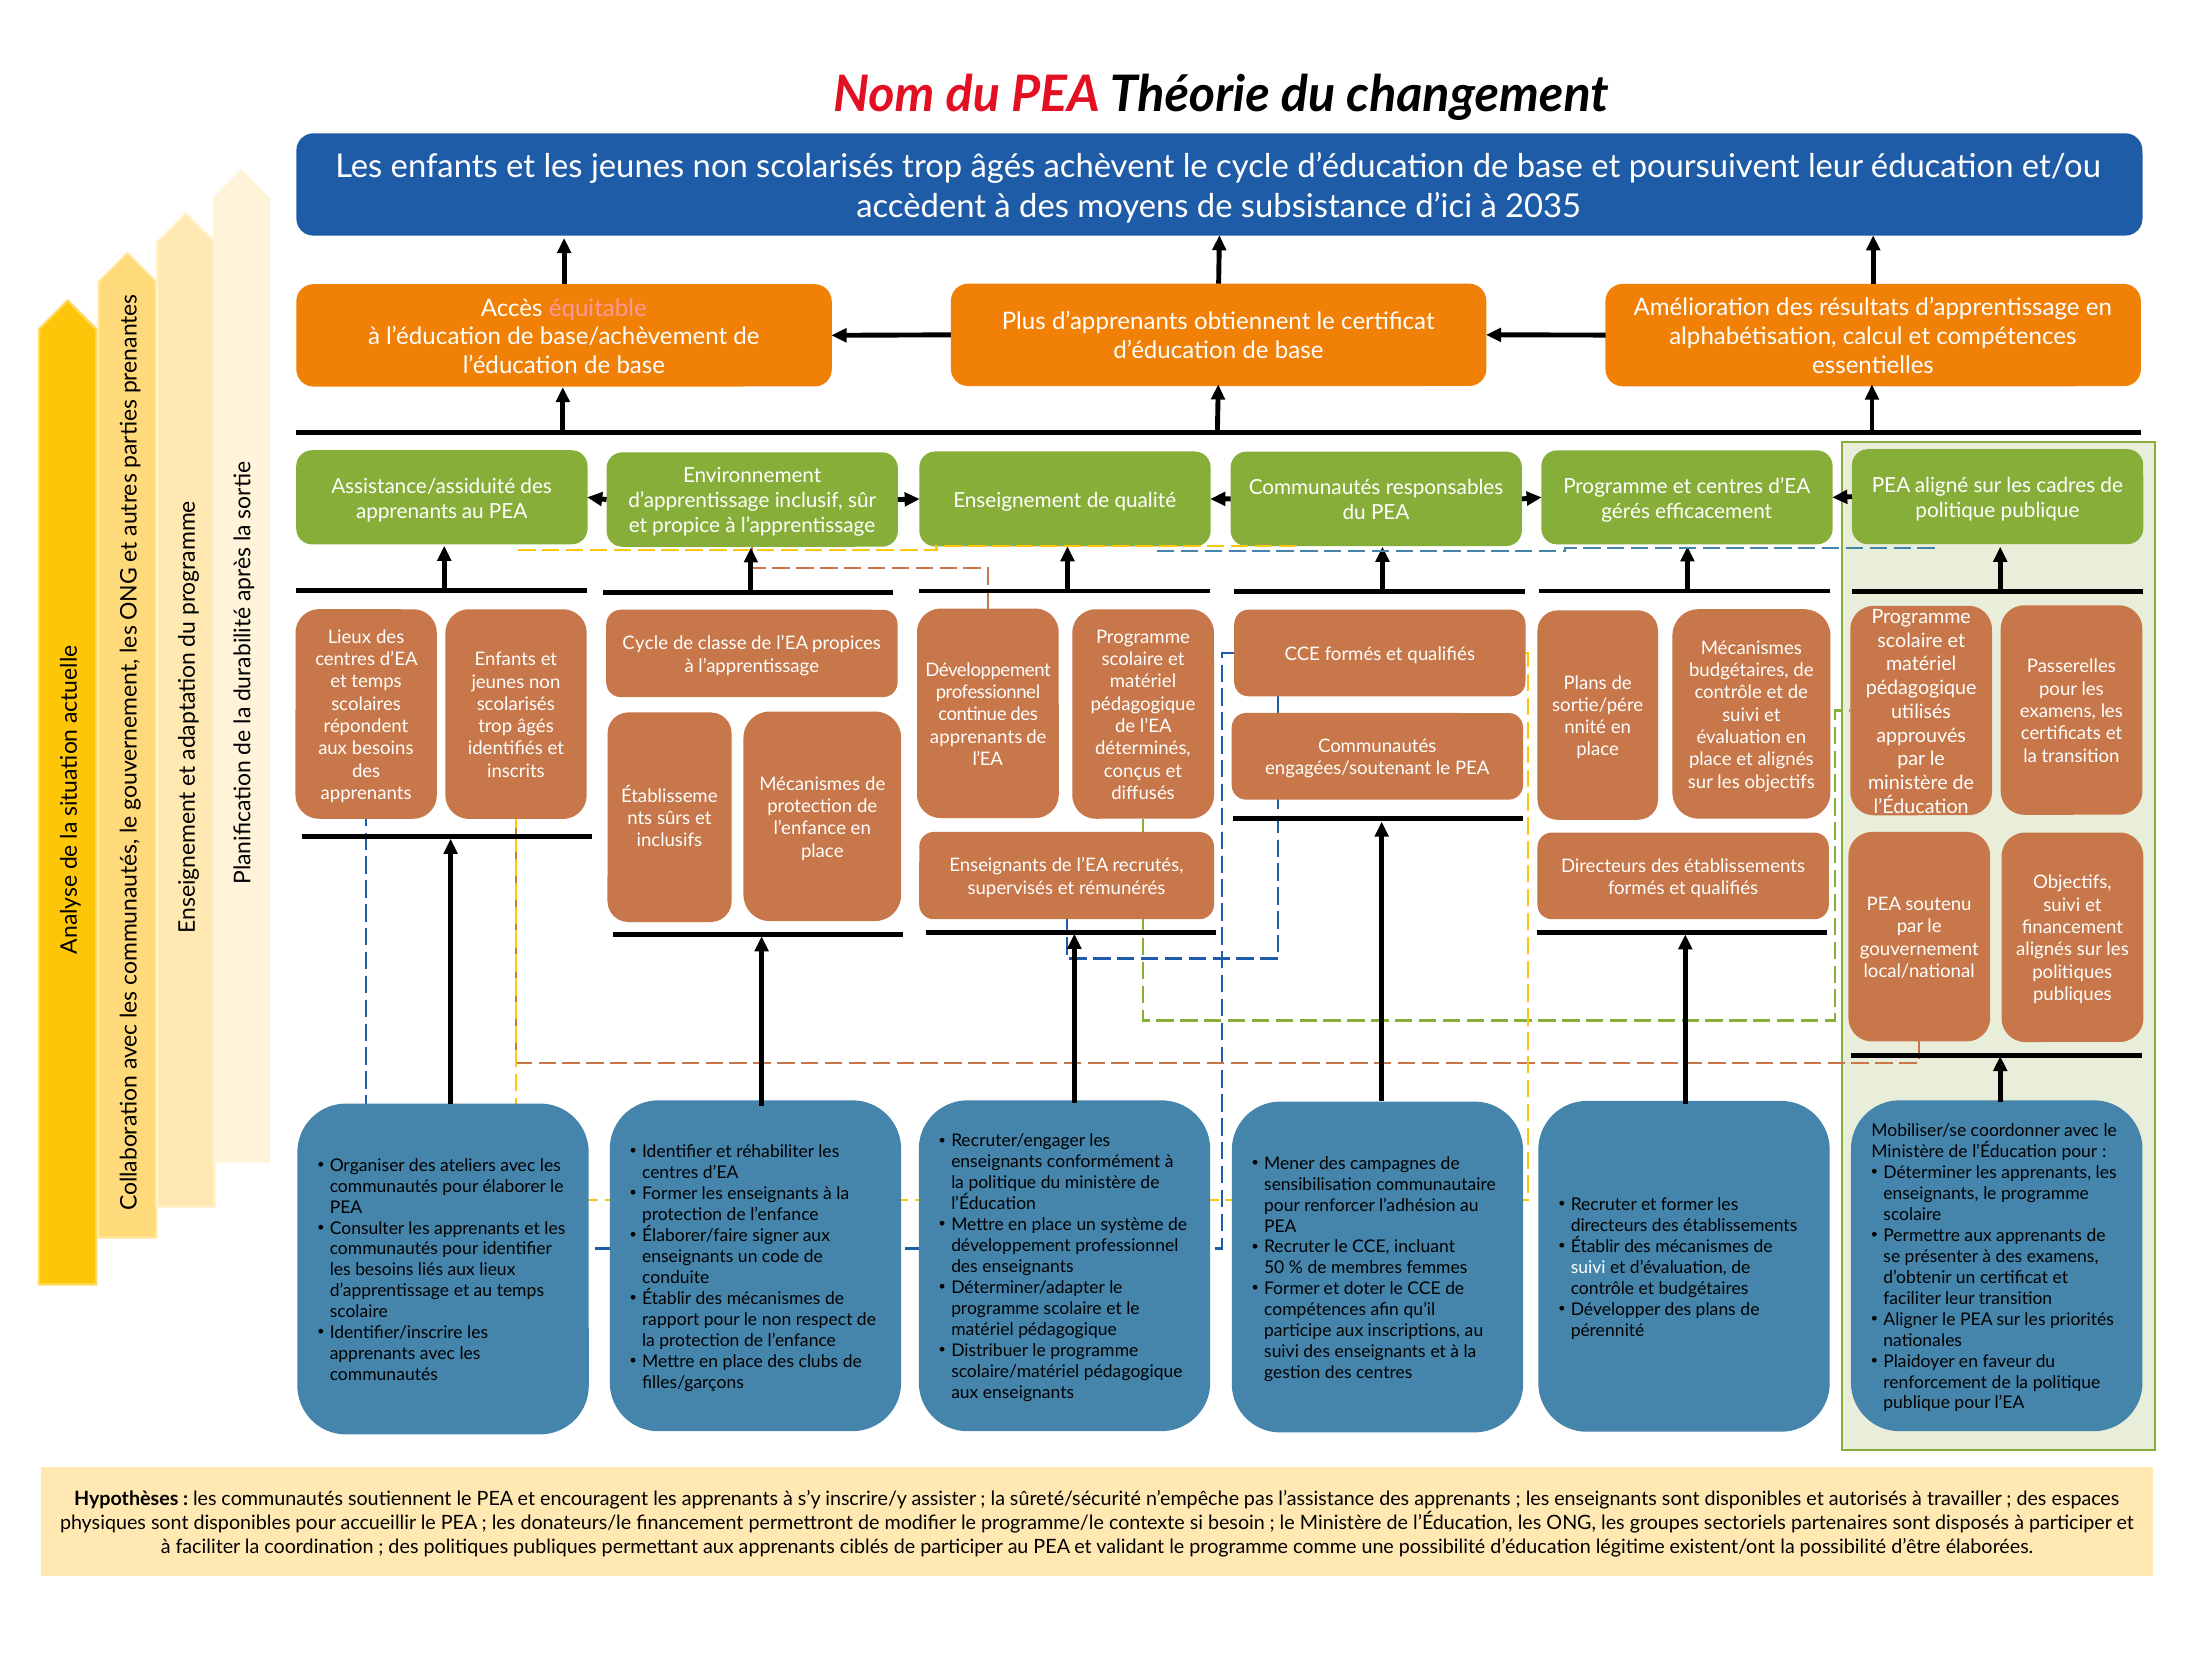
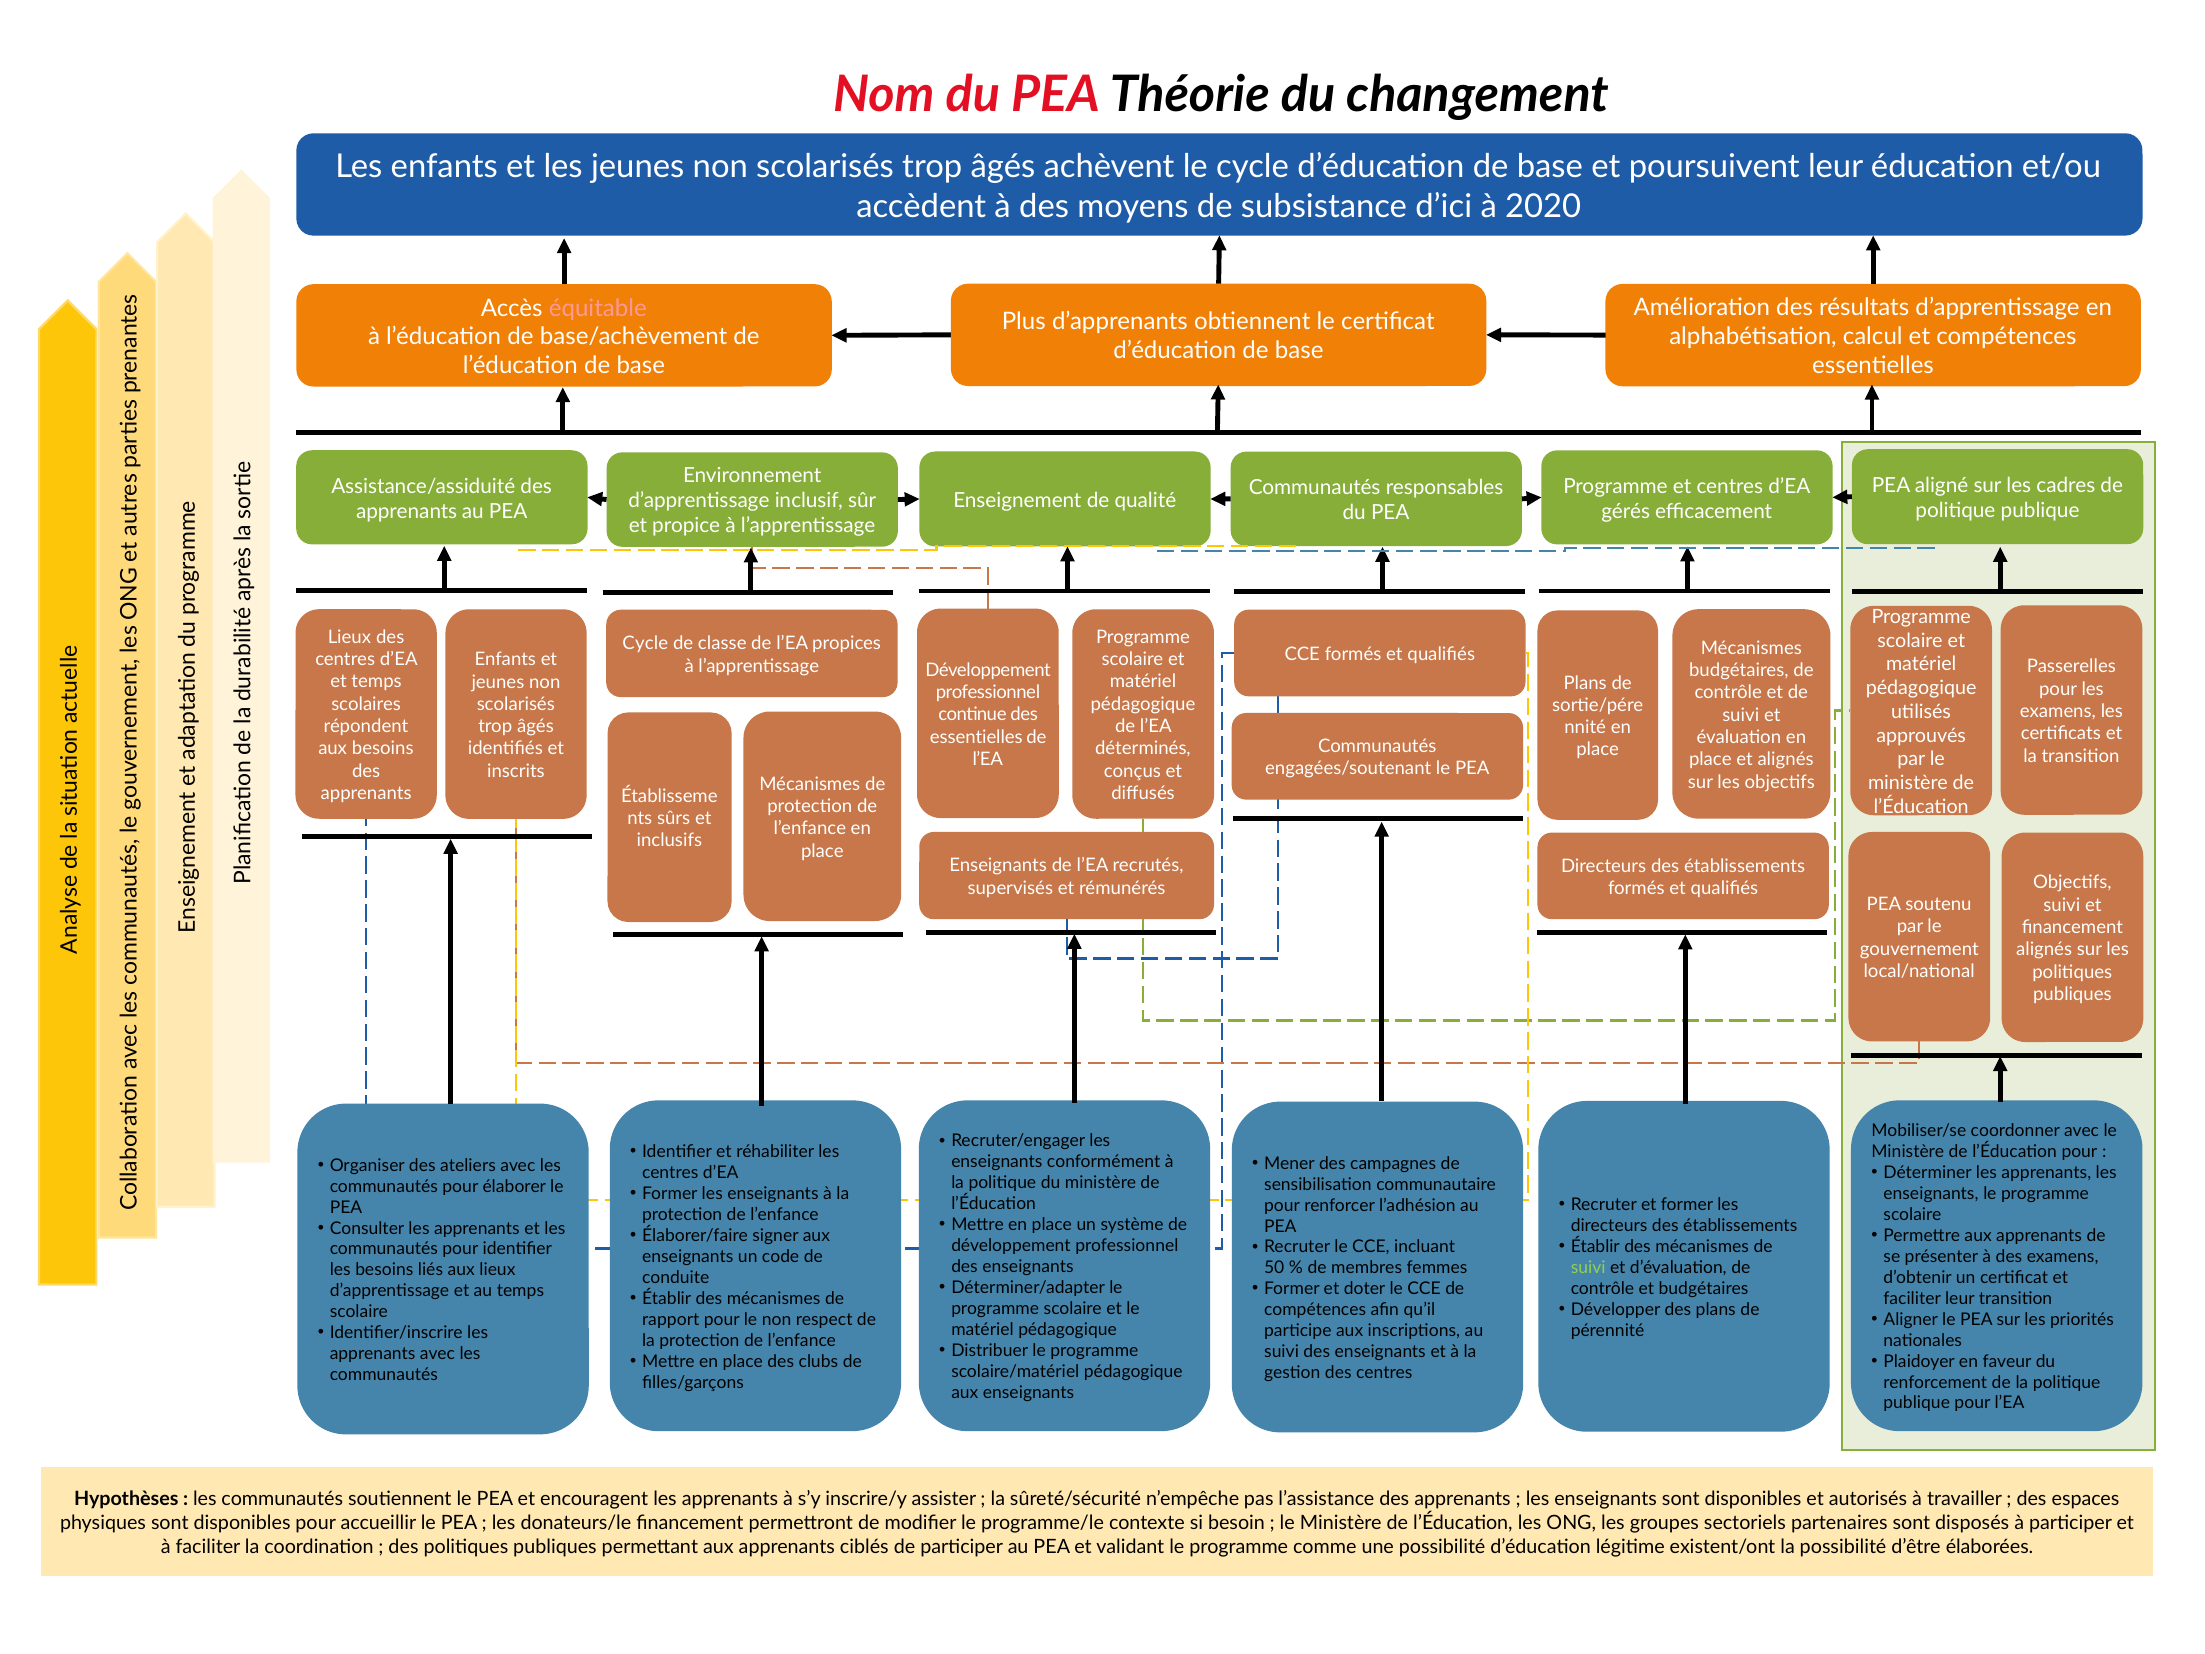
2035: 2035 -> 2020
apprenants at (976, 737): apprenants -> essentielles
suivi at (1588, 1267) colour: white -> light green
